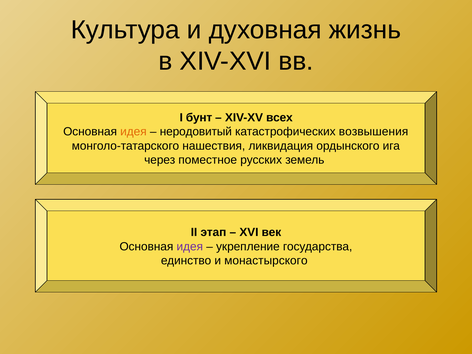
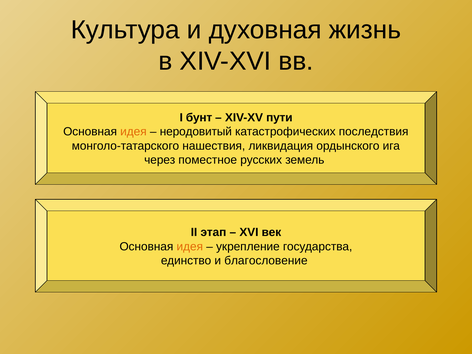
всех: всех -> пути
возвышения: возвышения -> последствия
идея at (190, 247) colour: purple -> orange
монастырского: монастырского -> благословение
